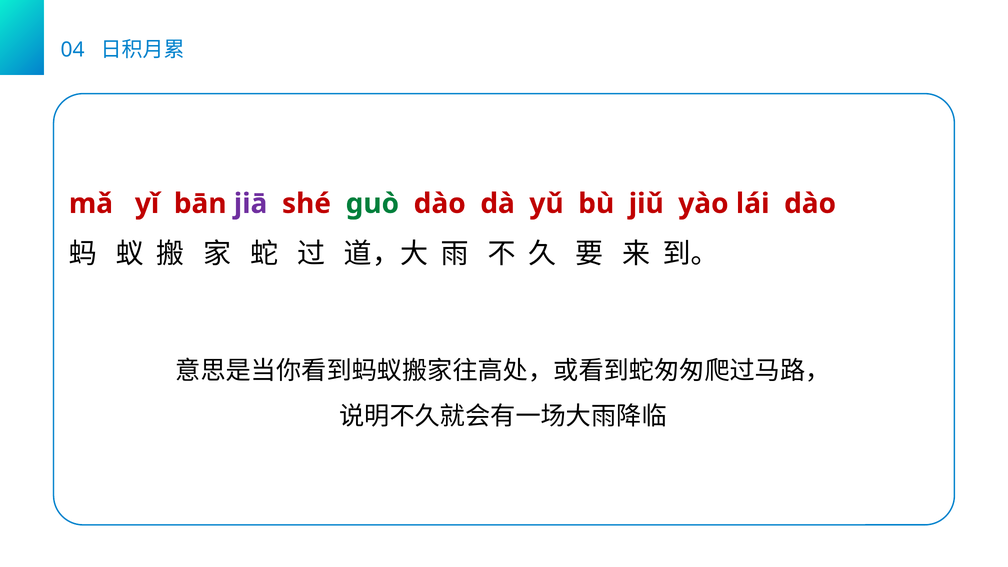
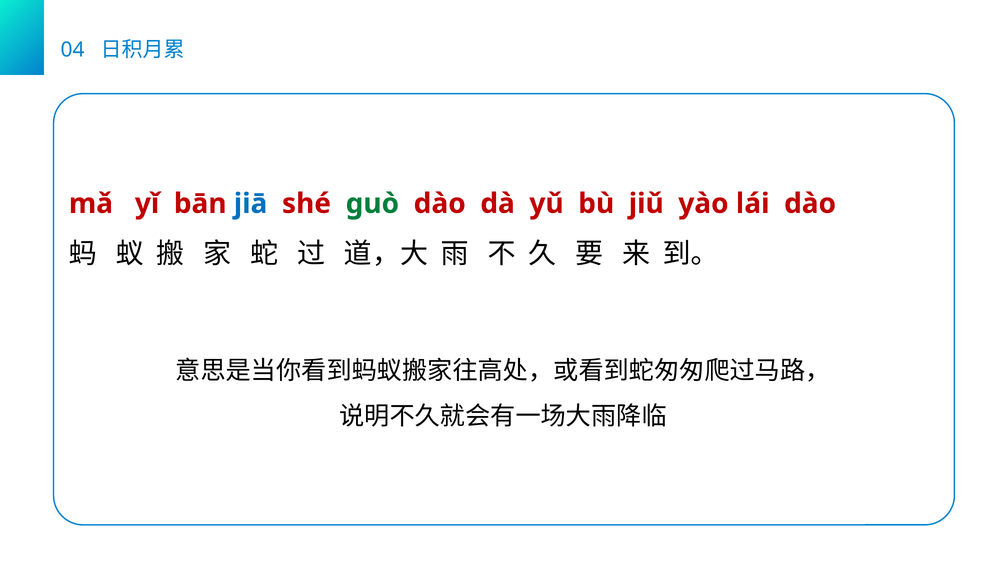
jiā colour: purple -> blue
